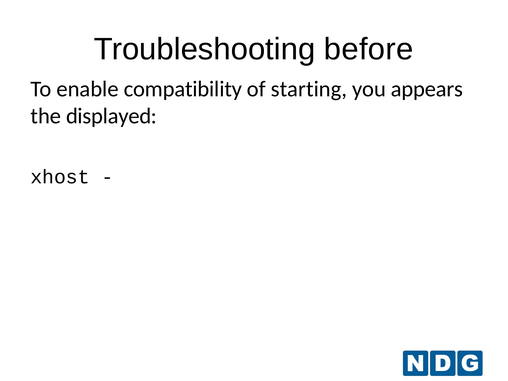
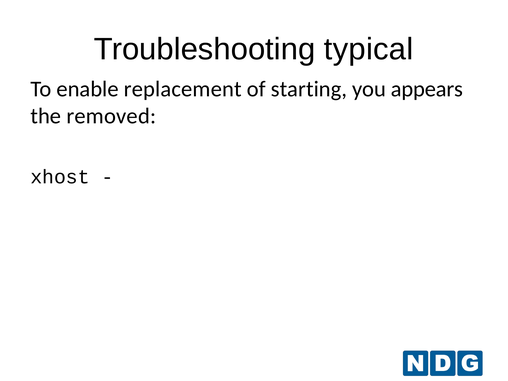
before: before -> typical
compatibility: compatibility -> replacement
displayed: displayed -> removed
